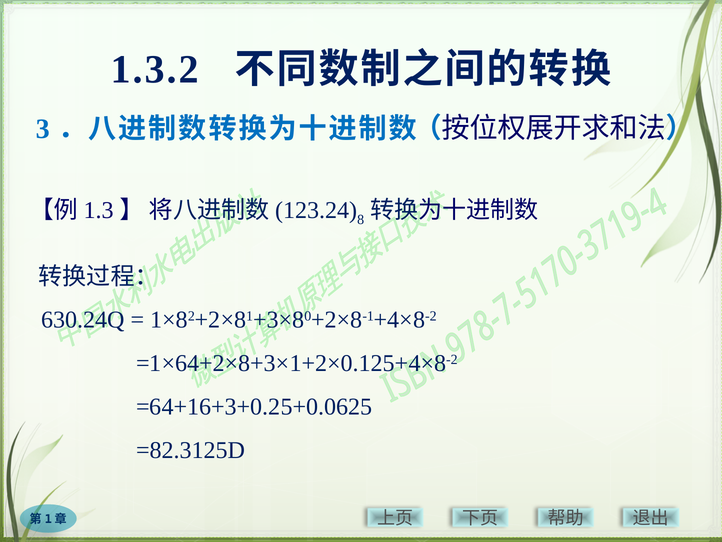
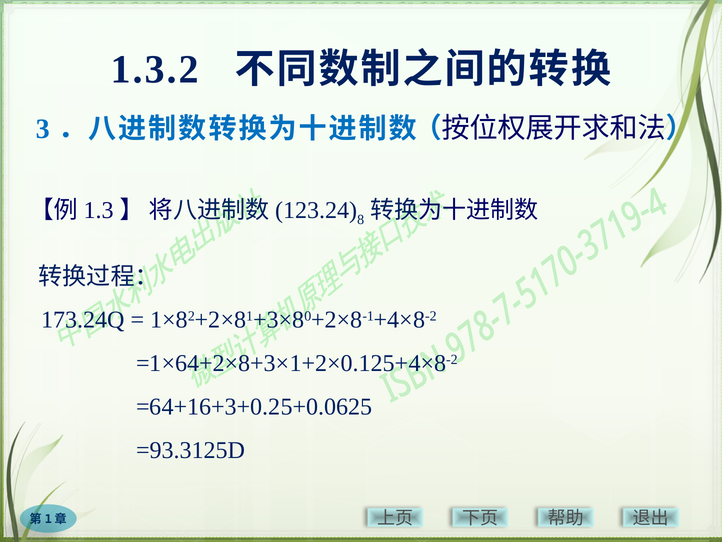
630.24Q: 630.24Q -> 173.24Q
=82.3125D: =82.3125D -> =93.3125D
